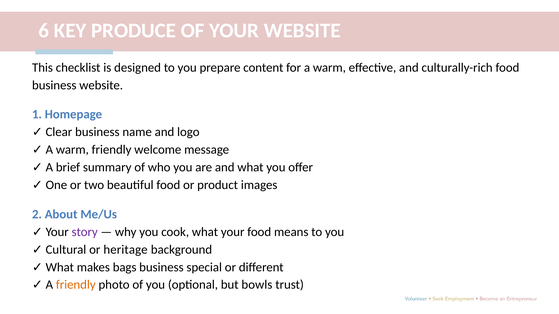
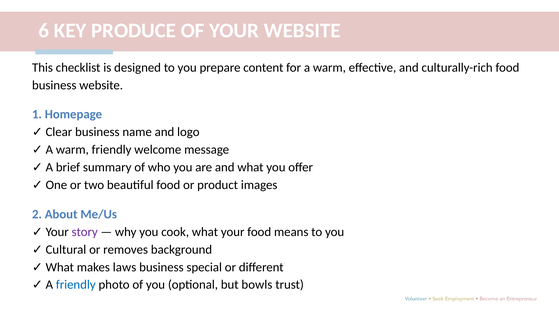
heritage: heritage -> removes
bags: bags -> laws
friendly at (76, 285) colour: orange -> blue
